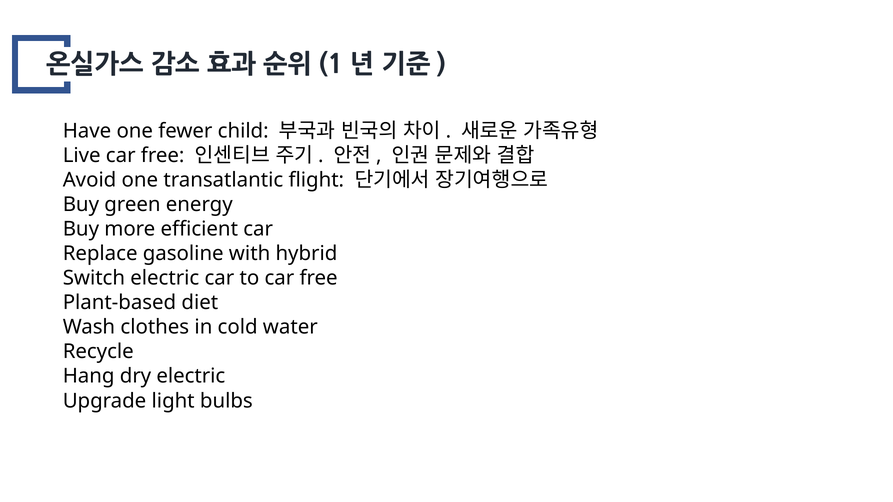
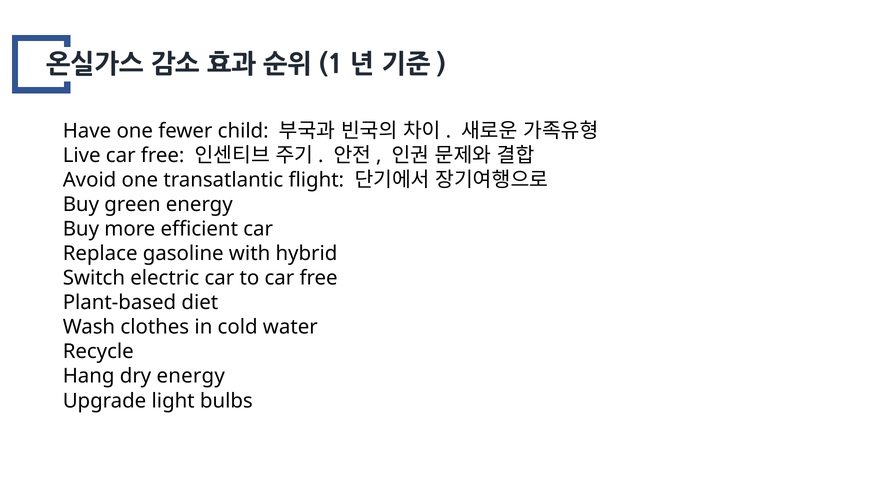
dry electric: electric -> energy
